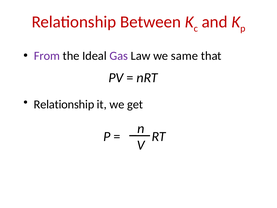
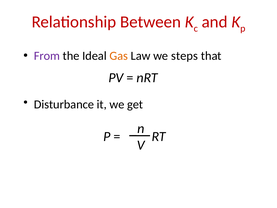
Gas colour: purple -> orange
same: same -> steps
Relationship at (64, 104): Relationship -> Disturbance
